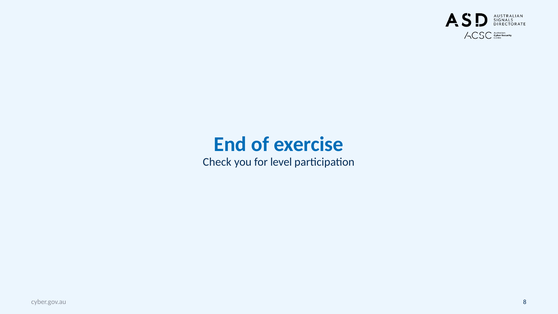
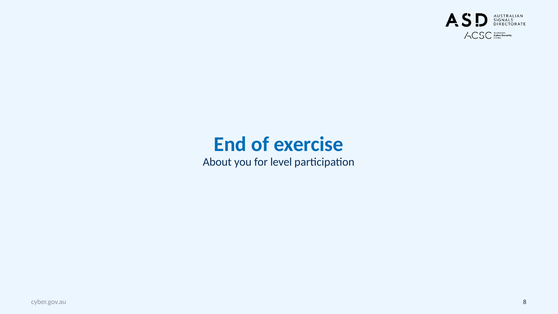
Check: Check -> About
